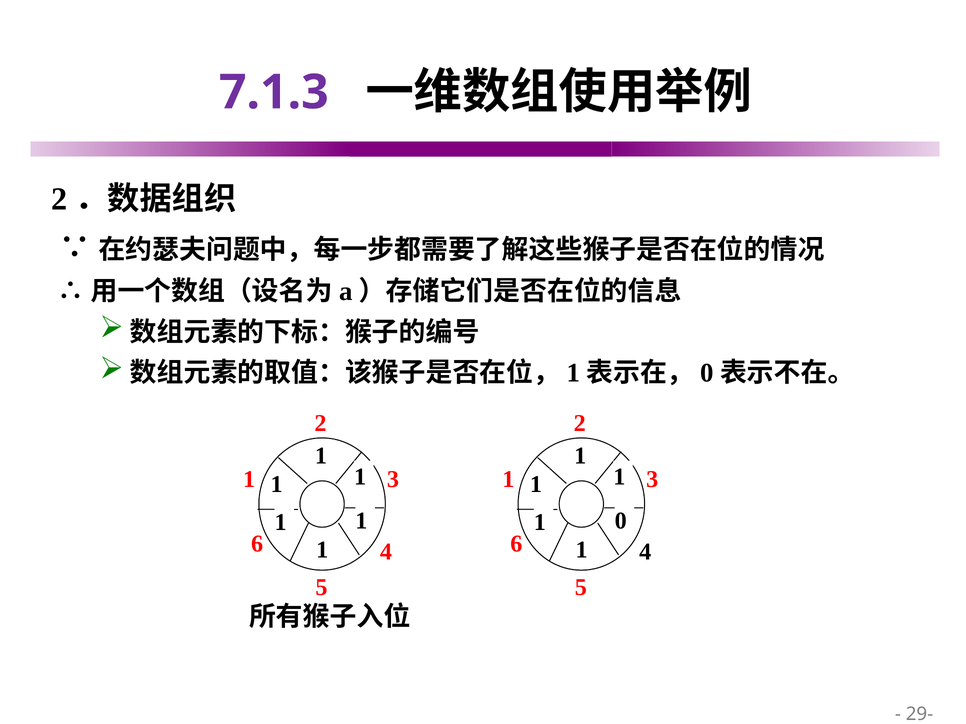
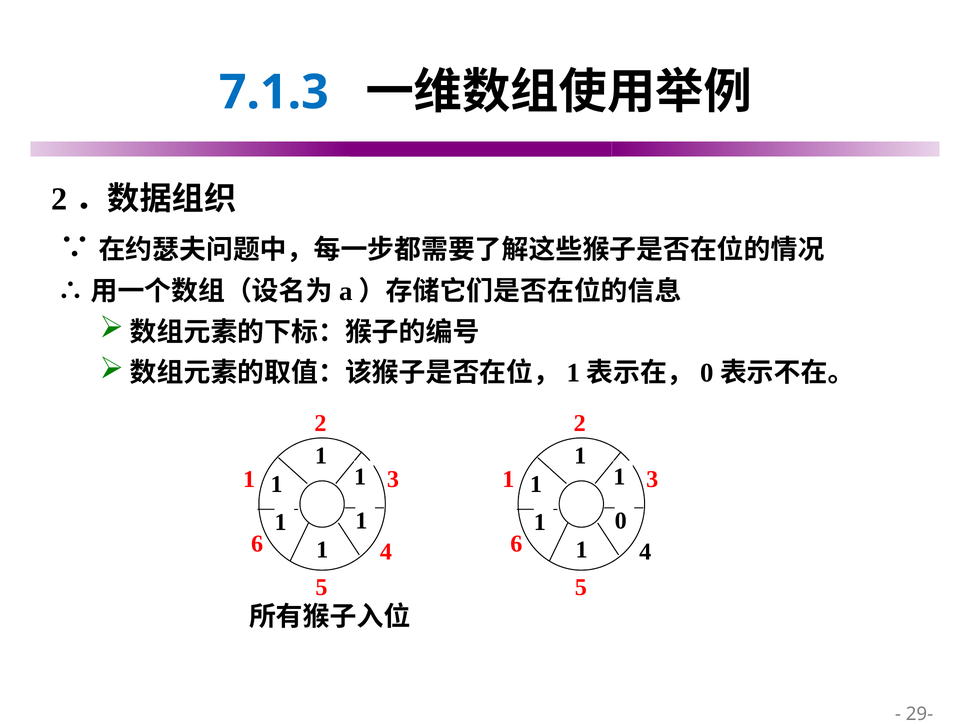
7.1.3 colour: purple -> blue
